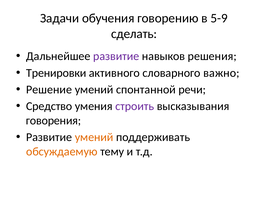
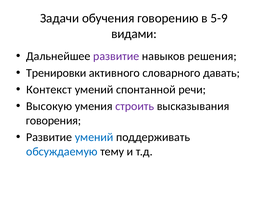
сделать: сделать -> видами
важно: важно -> давать
Решение: Решение -> Контекст
Средство: Средство -> Высокую
умений at (94, 137) colour: orange -> blue
обсуждаемую colour: orange -> blue
